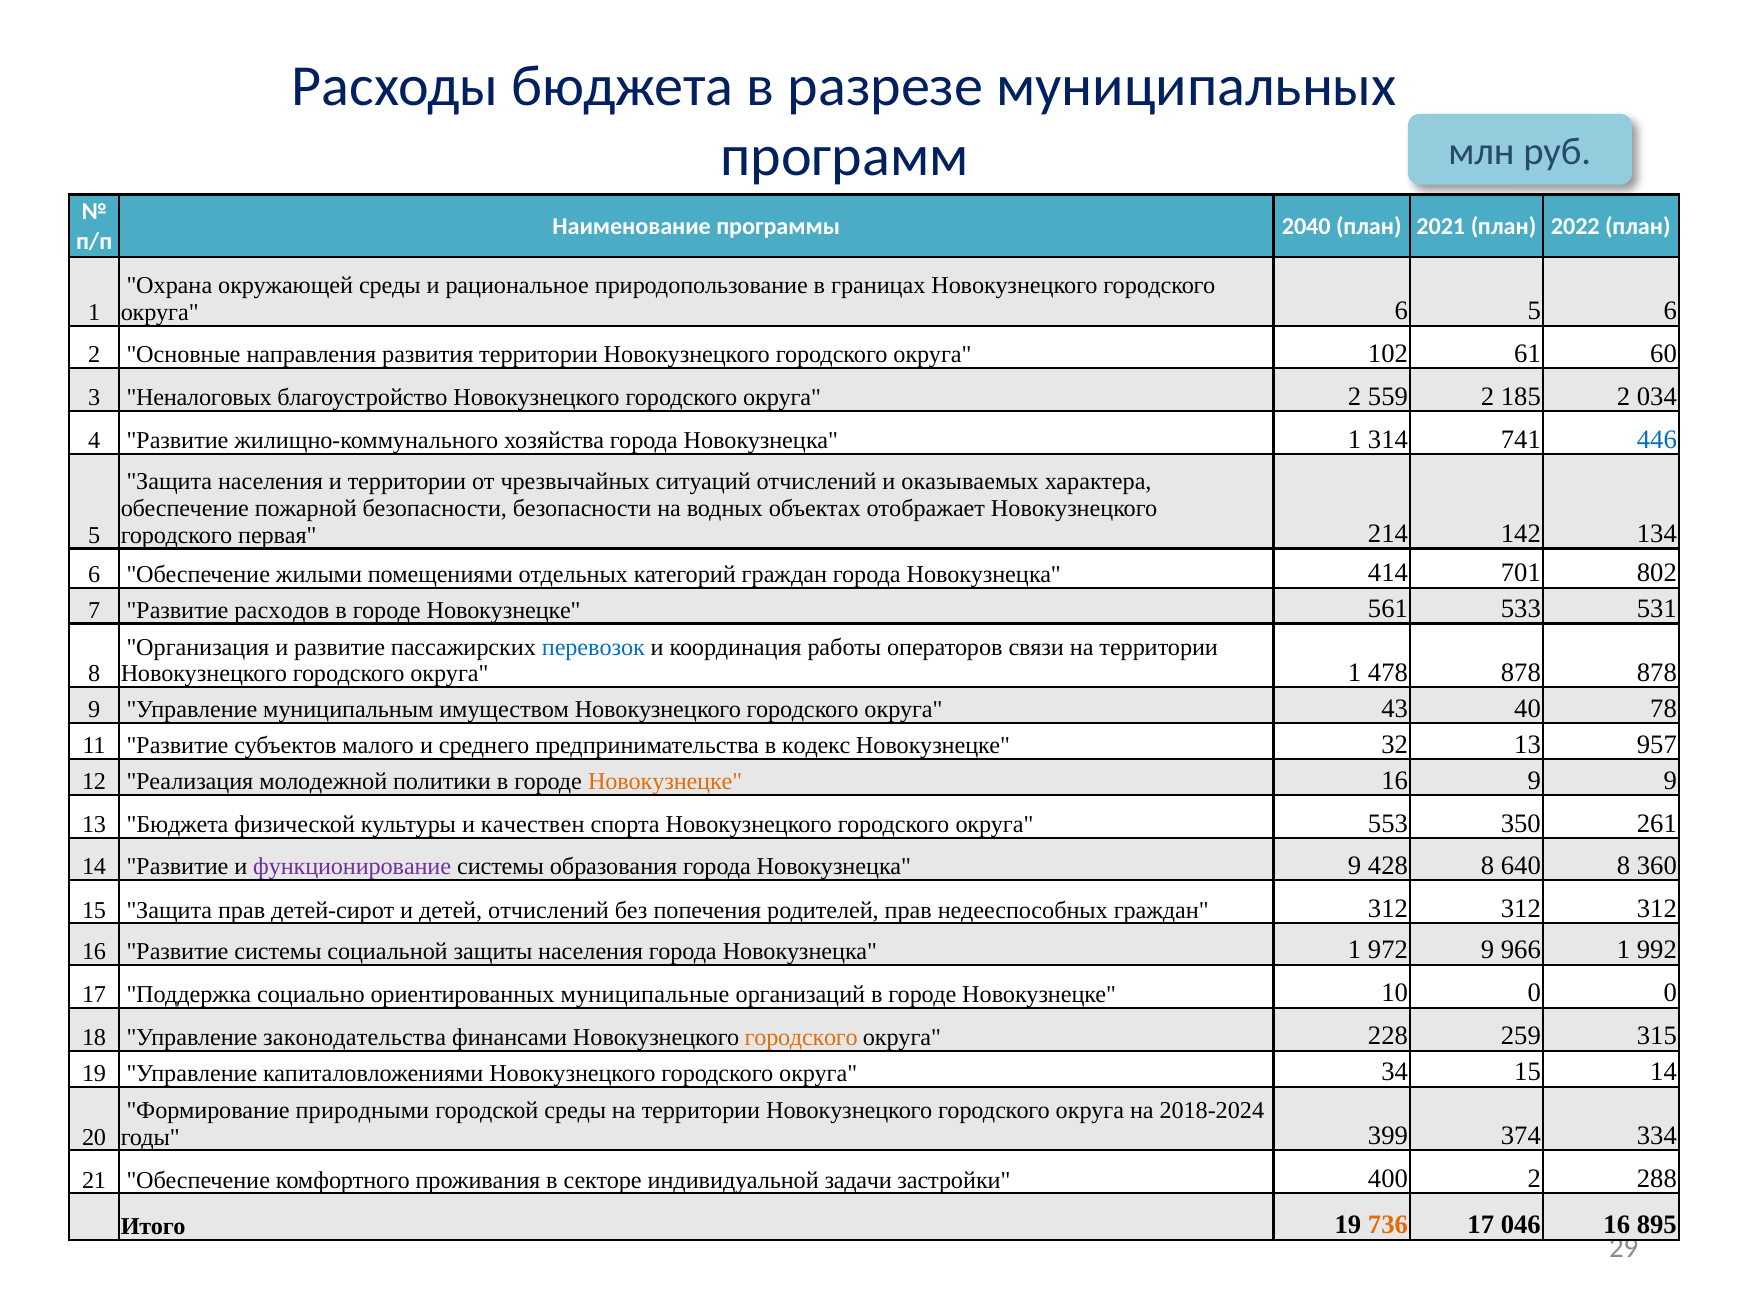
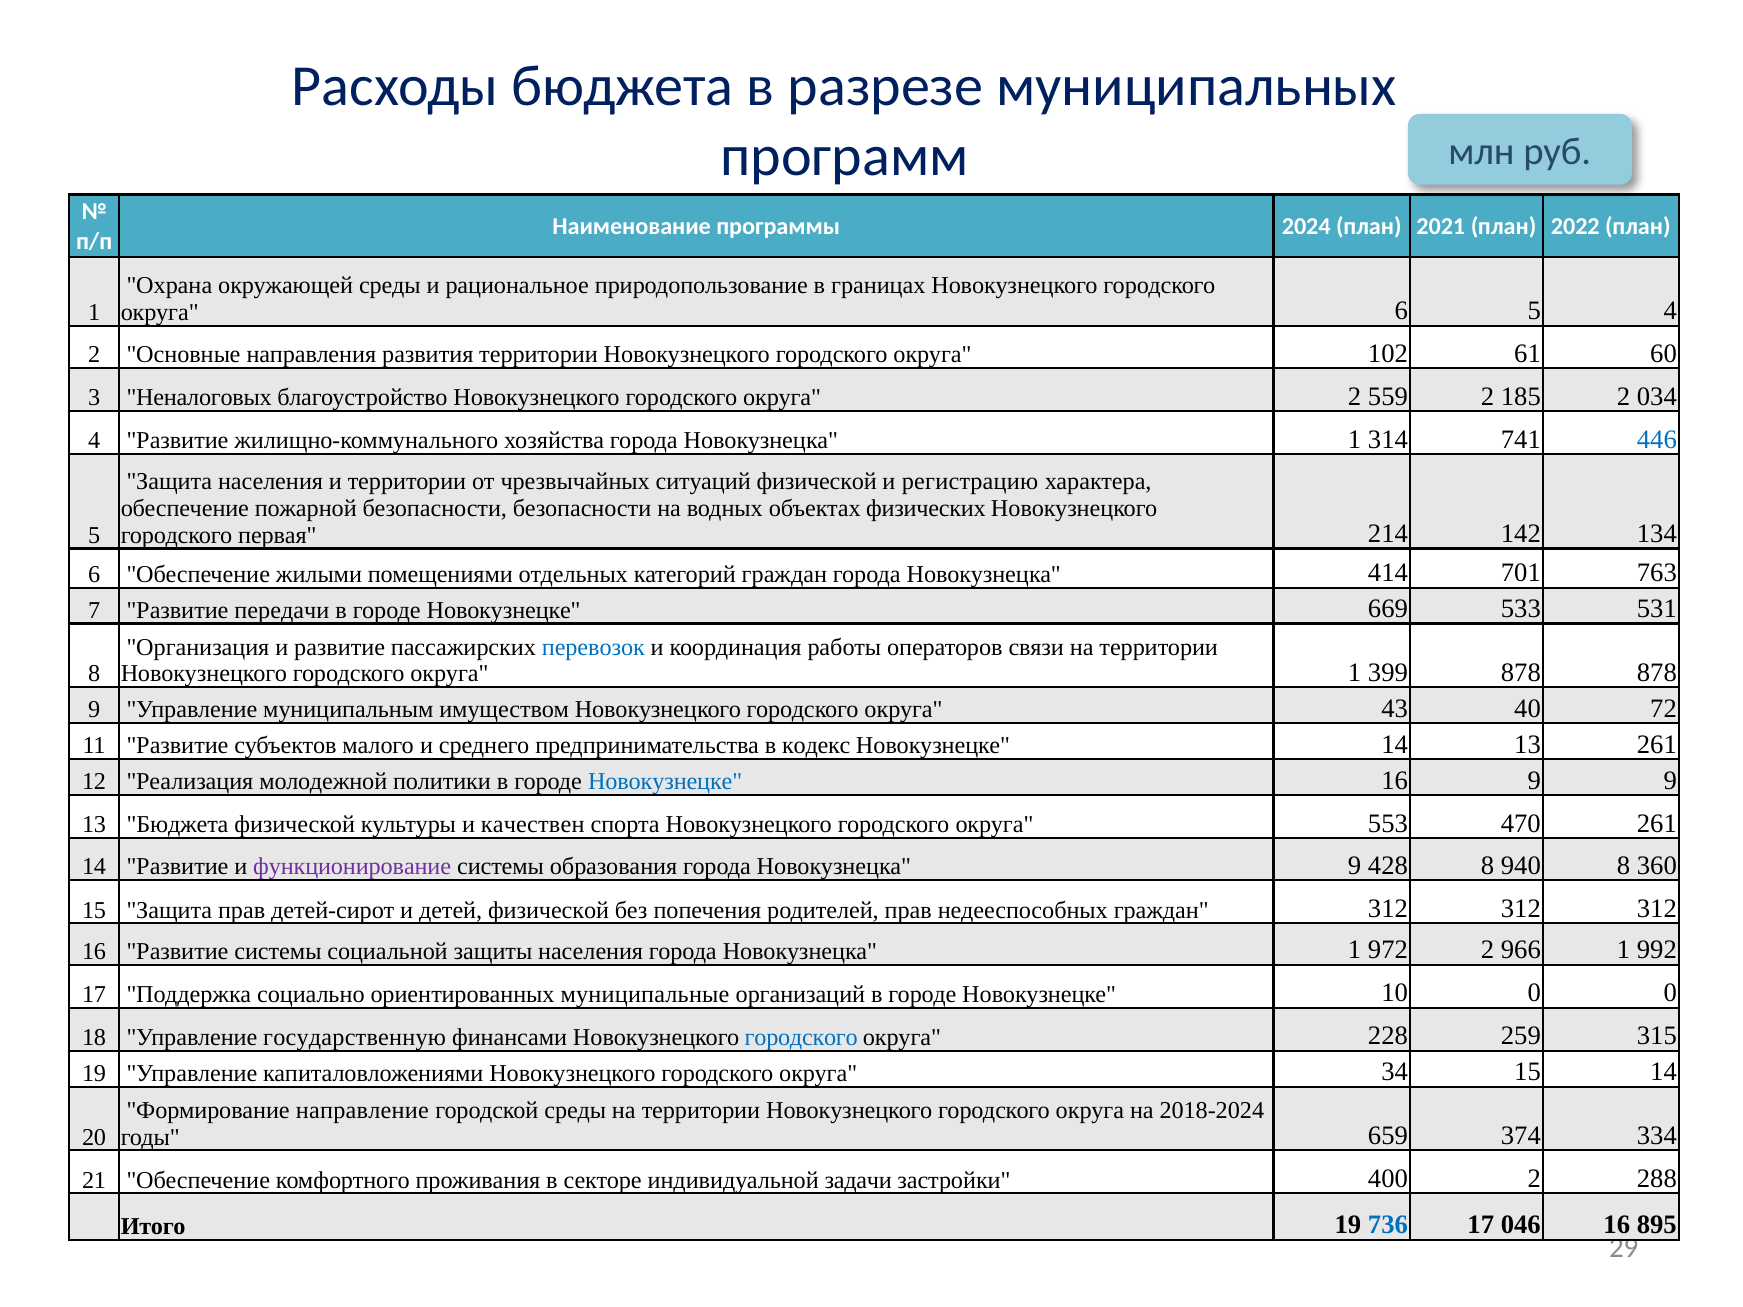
2040: 2040 -> 2024
5 6: 6 -> 4
ситуаций отчислений: отчислений -> физической
оказываемых: оказываемых -> регистрацию
отображает: отображает -> физических
802: 802 -> 763
расходов: расходов -> передачи
561: 561 -> 669
478: 478 -> 399
78: 78 -> 72
Новокузнецке 32: 32 -> 14
13 957: 957 -> 261
Новокузнецке at (665, 782) colour: orange -> blue
350: 350 -> 470
640: 640 -> 940
детей отчислений: отчислений -> физической
972 9: 9 -> 2
законодательства: законодательства -> государственную
городского at (801, 1038) colour: orange -> blue
природными: природными -> направление
399: 399 -> 659
736 colour: orange -> blue
